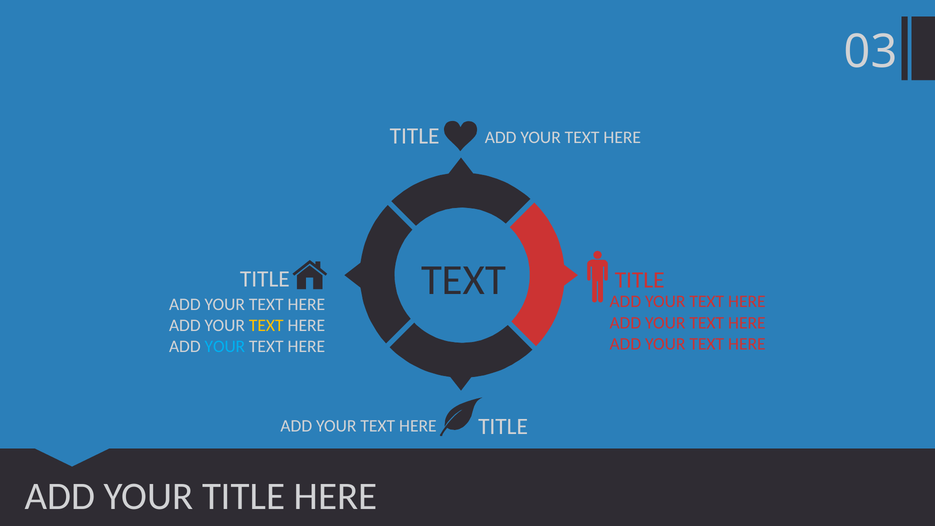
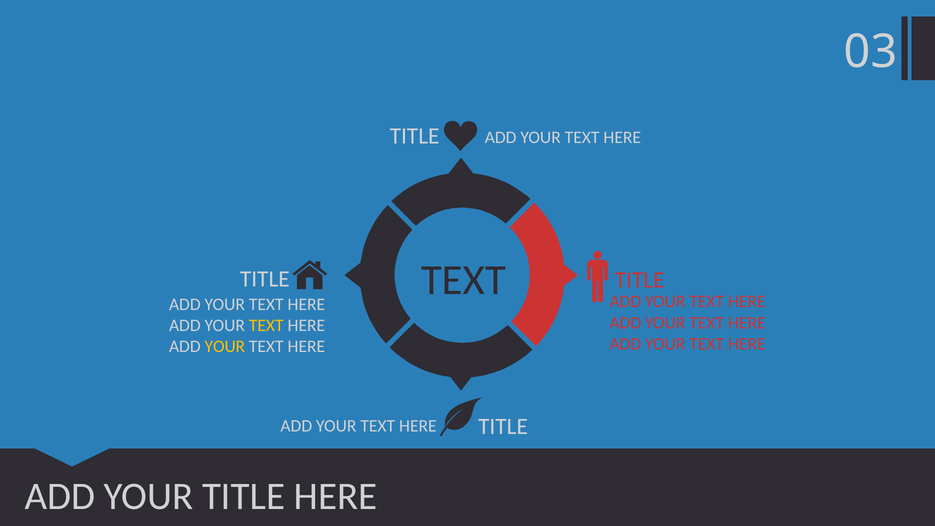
YOUR at (225, 346) colour: light blue -> yellow
